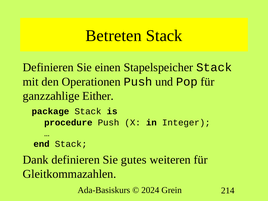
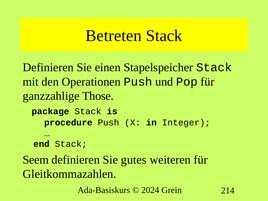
Either: Either -> Those
Dank: Dank -> Seem
